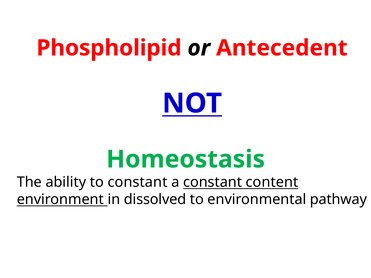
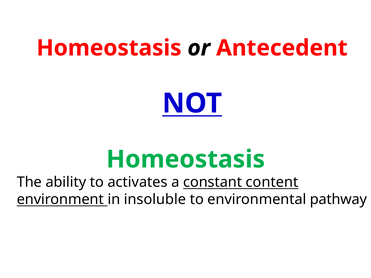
Phospholipid at (109, 48): Phospholipid -> Homeostasis
to constant: constant -> activates
dissolved: dissolved -> insoluble
